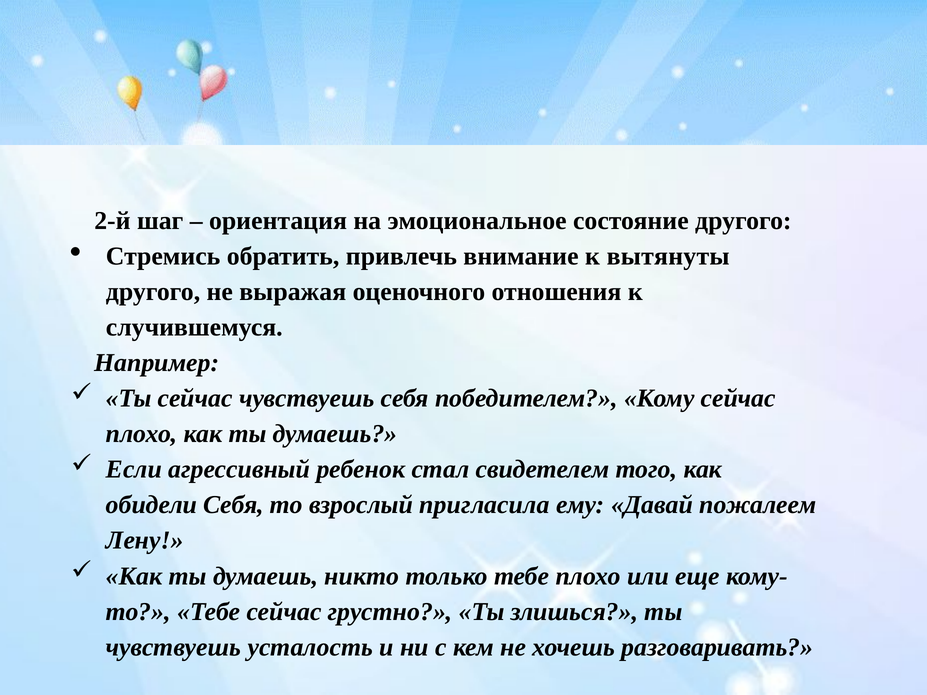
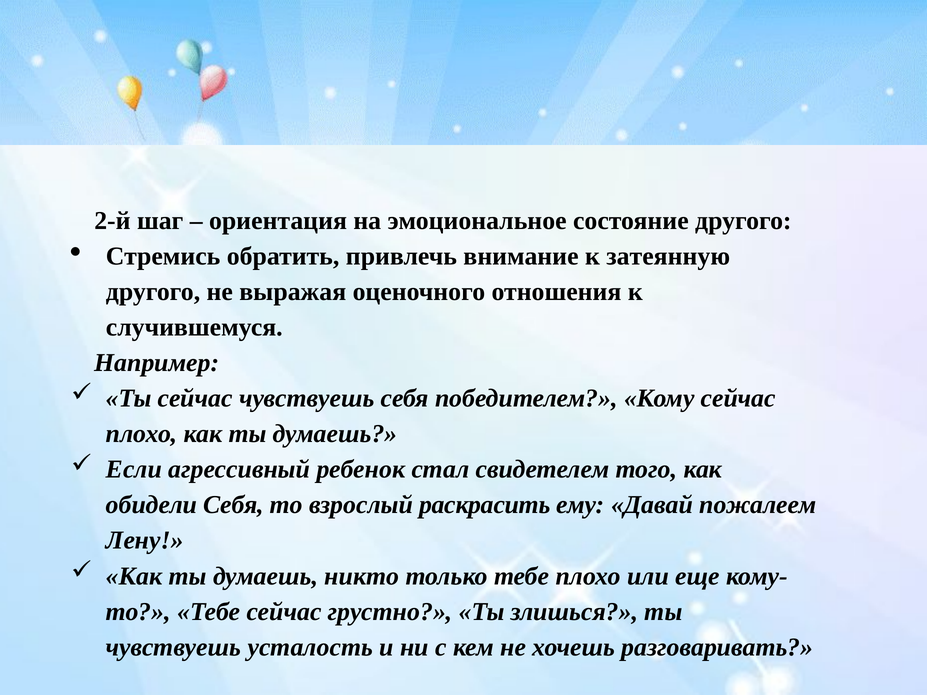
вытянуты: вытянуты -> затеянную
пригласила: пригласила -> раскрасить
